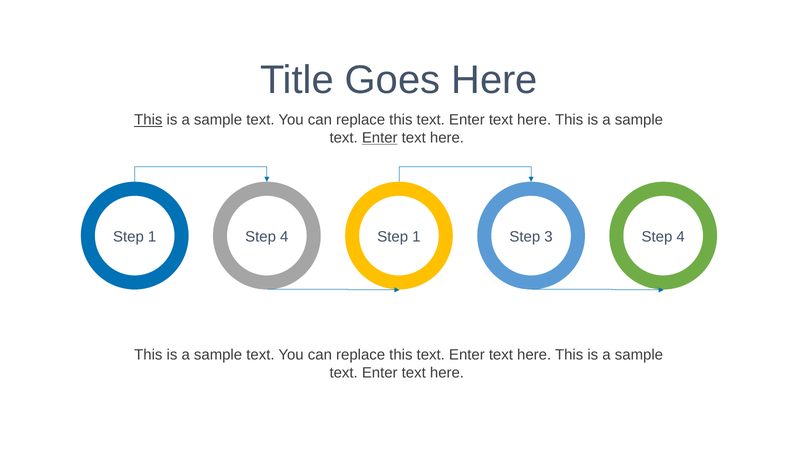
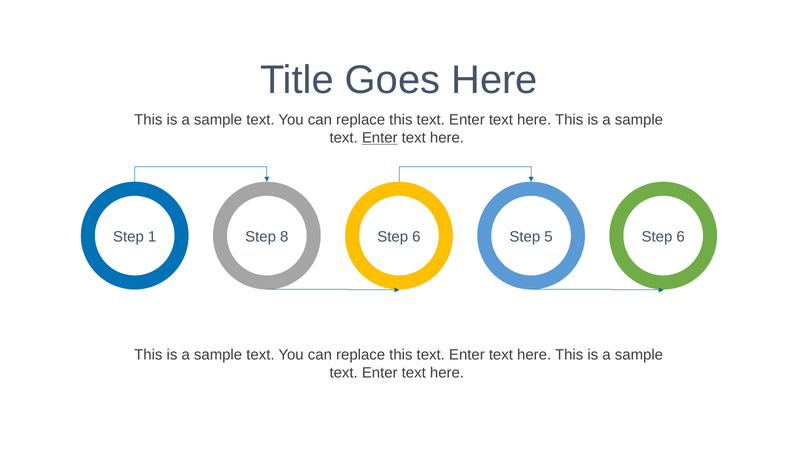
This at (148, 120) underline: present -> none
1 Step 4: 4 -> 8
1 at (416, 237): 1 -> 6
3: 3 -> 5
4 at (681, 237): 4 -> 6
